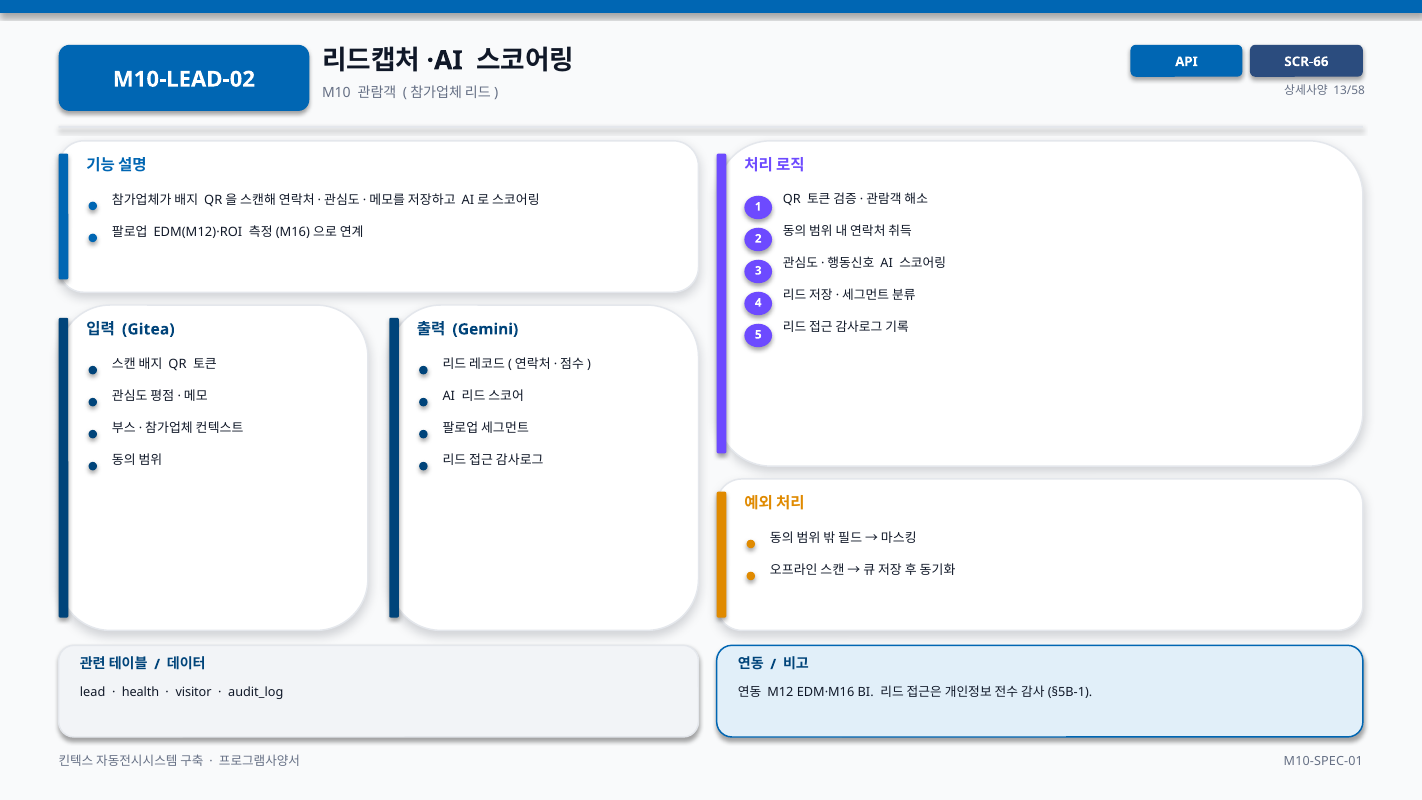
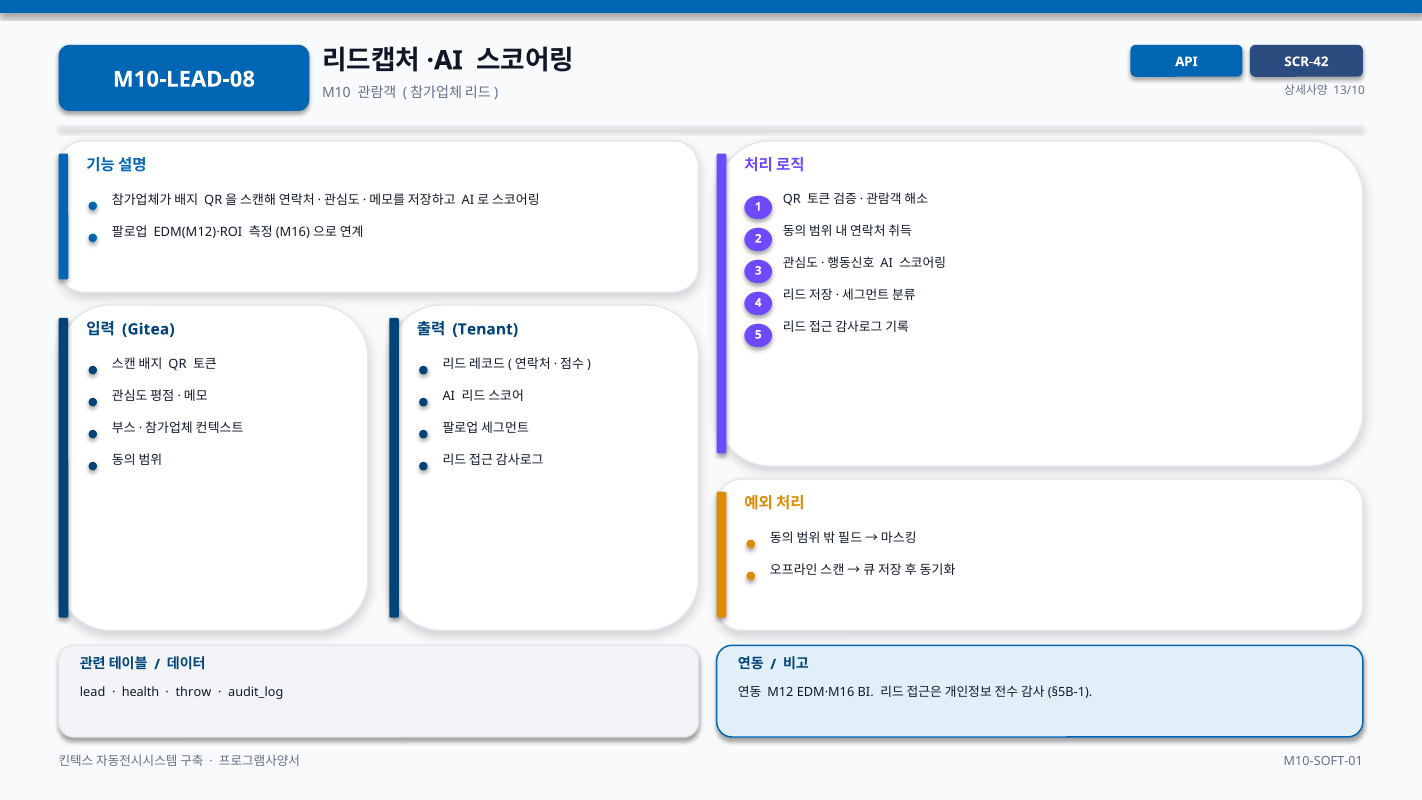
SCR-66: SCR-66 -> SCR-42
M10-LEAD-02: M10-LEAD-02 -> M10-LEAD-08
13/58: 13/58 -> 13/10
Gemini: Gemini -> Tenant
visitor: visitor -> throw
M10-SPEC-01: M10-SPEC-01 -> M10-SOFT-01
